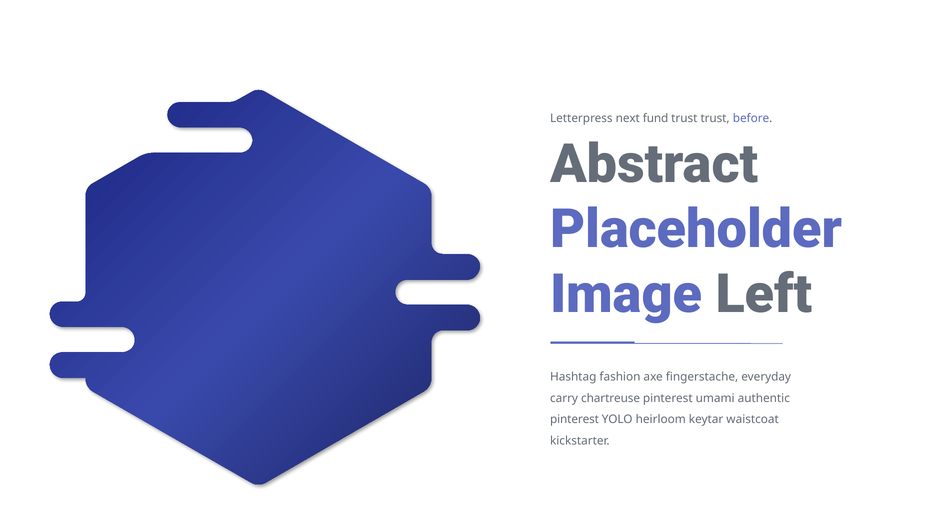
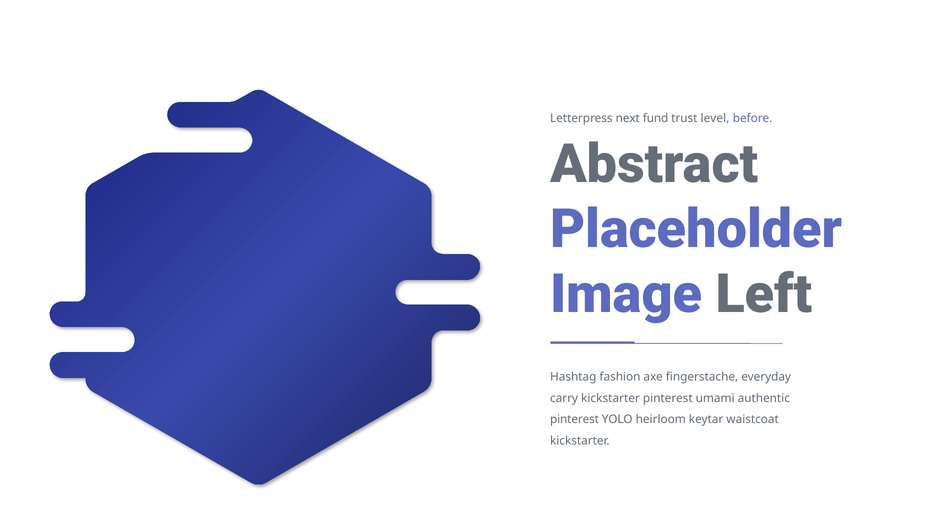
trust trust: trust -> level
carry chartreuse: chartreuse -> kickstarter
